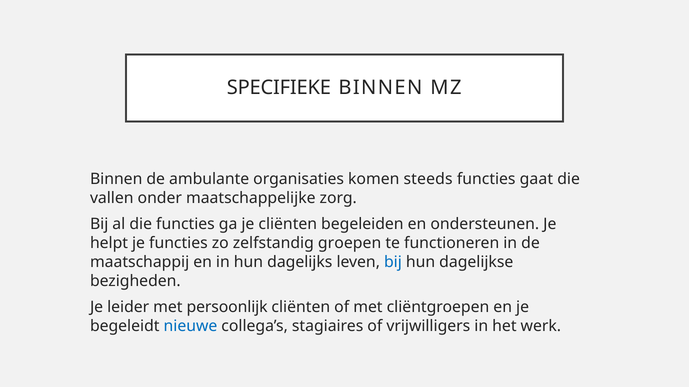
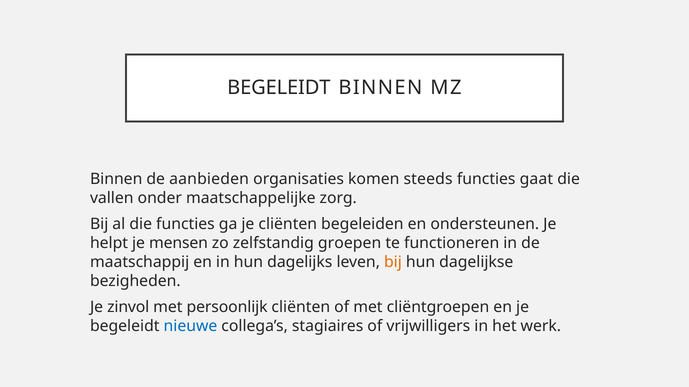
SPECIFIEKE at (279, 88): SPECIFIEKE -> BEGELEIDT
ambulante: ambulante -> aanbieden
je functies: functies -> mensen
bij at (393, 262) colour: blue -> orange
leider: leider -> zinvol
